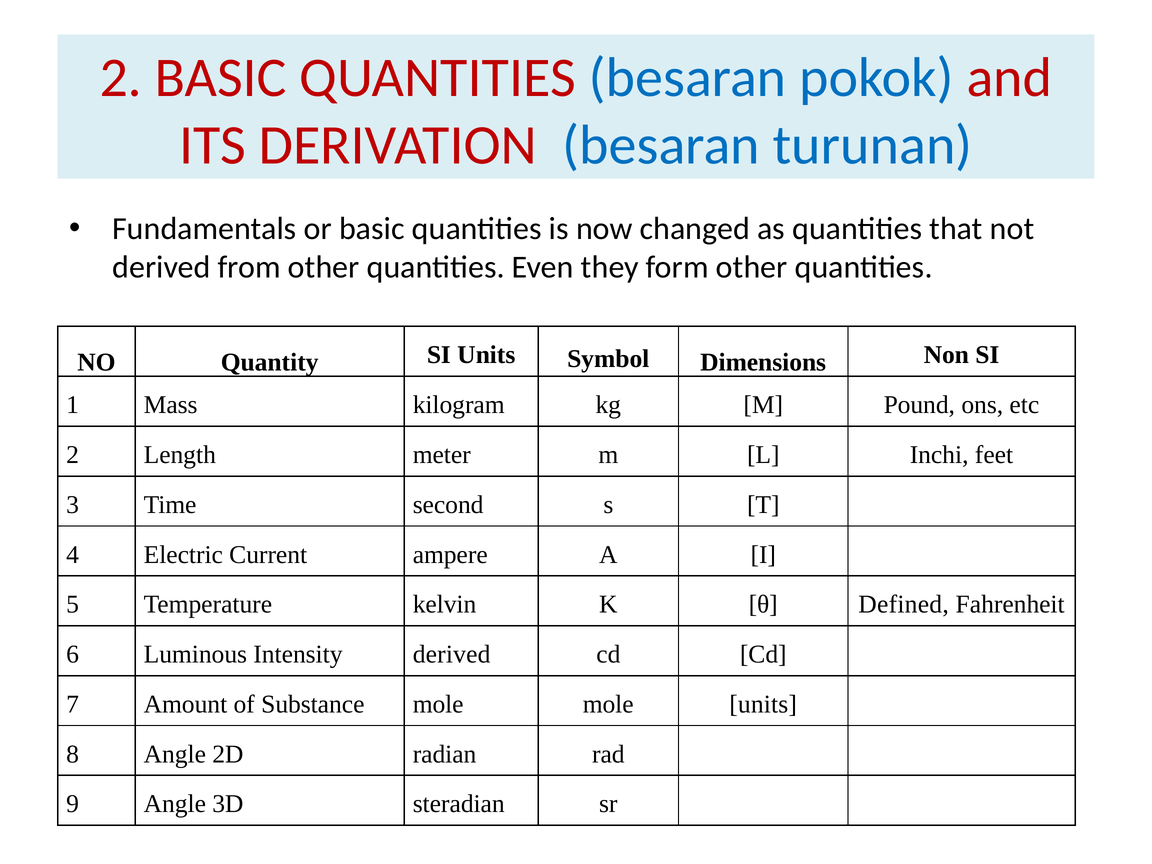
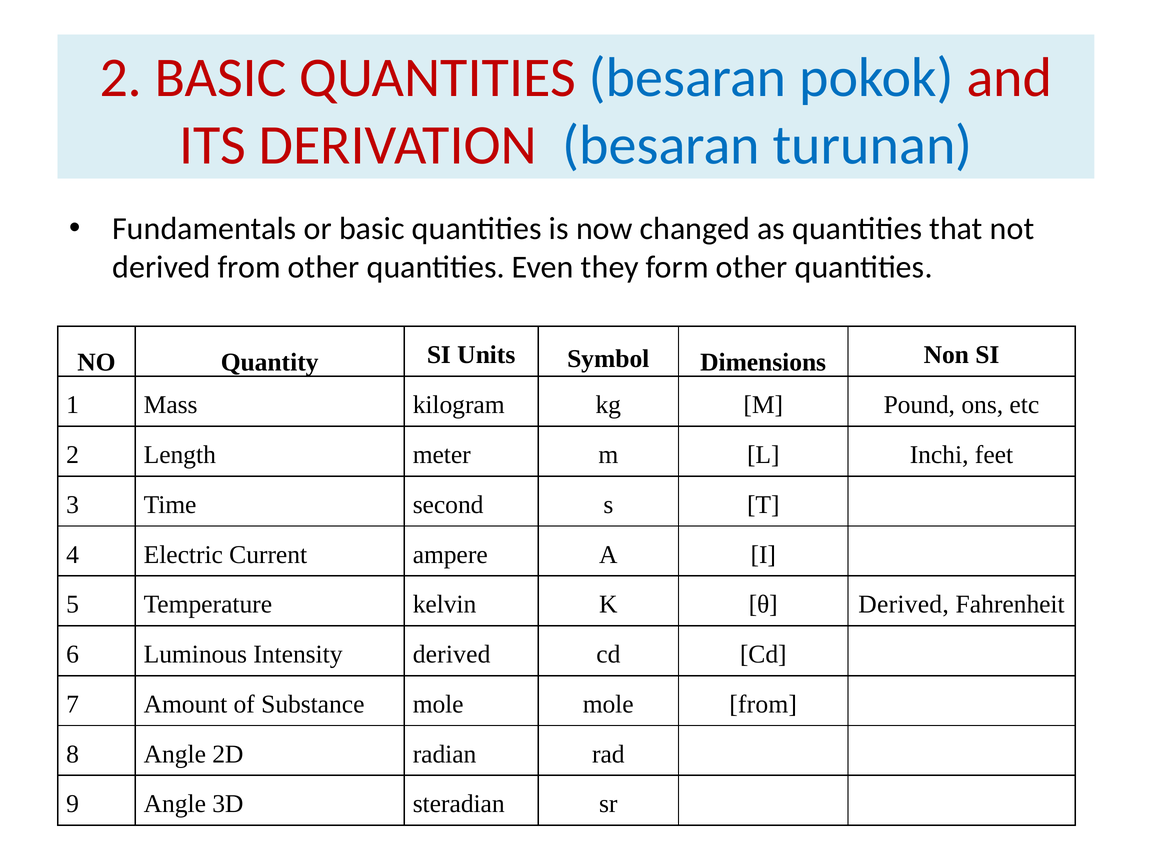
θ Defined: Defined -> Derived
mole units: units -> from
